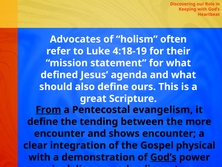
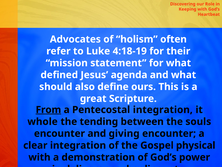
Pentecostal evangelism: evangelism -> integration
define at (43, 121): define -> whole
more: more -> souls
shows: shows -> giving
God’s at (163, 157) underline: present -> none
